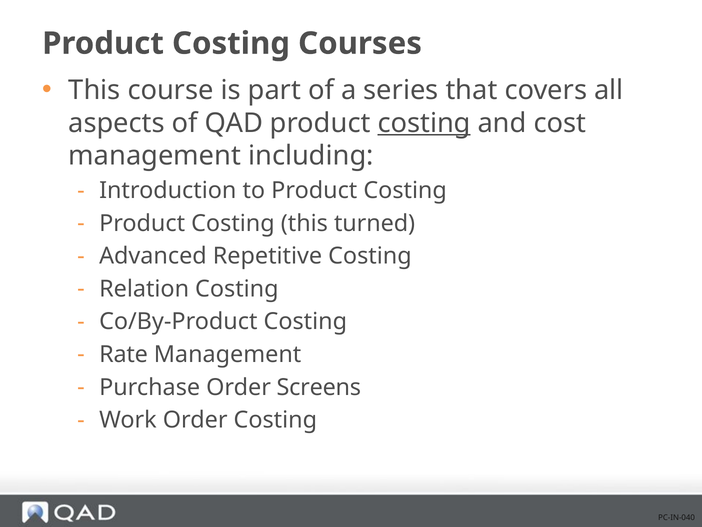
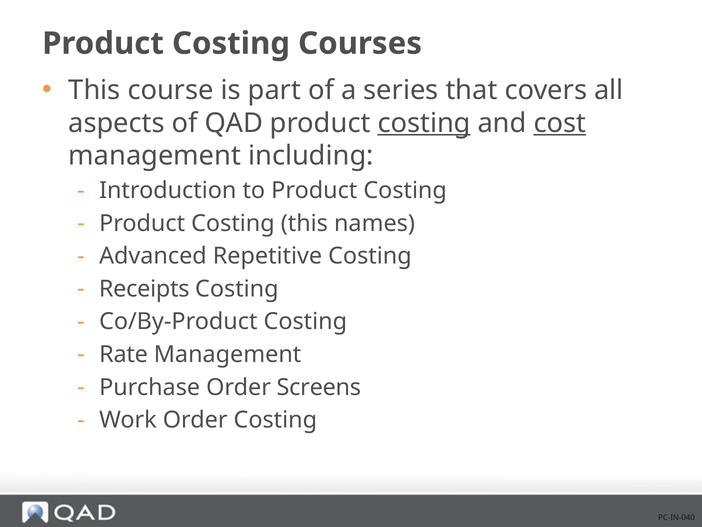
cost underline: none -> present
turned: turned -> names
Relation: Relation -> Receipts
